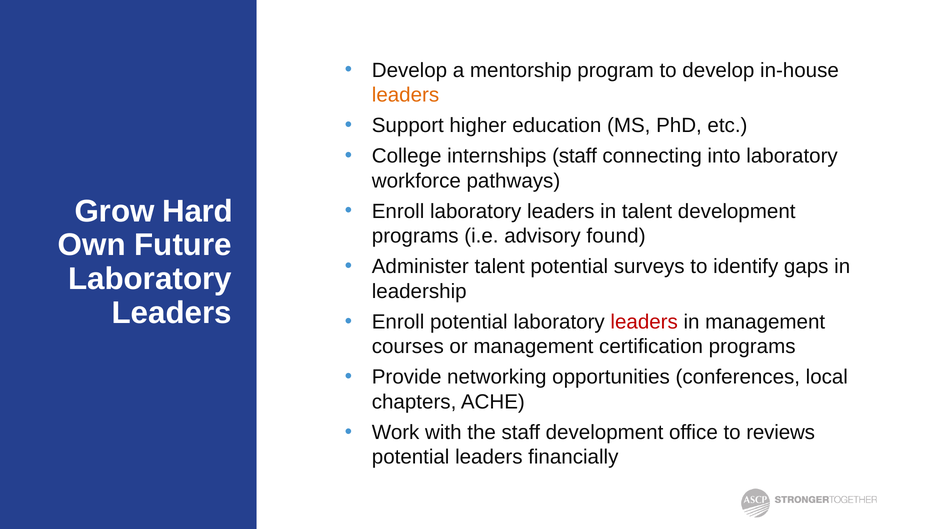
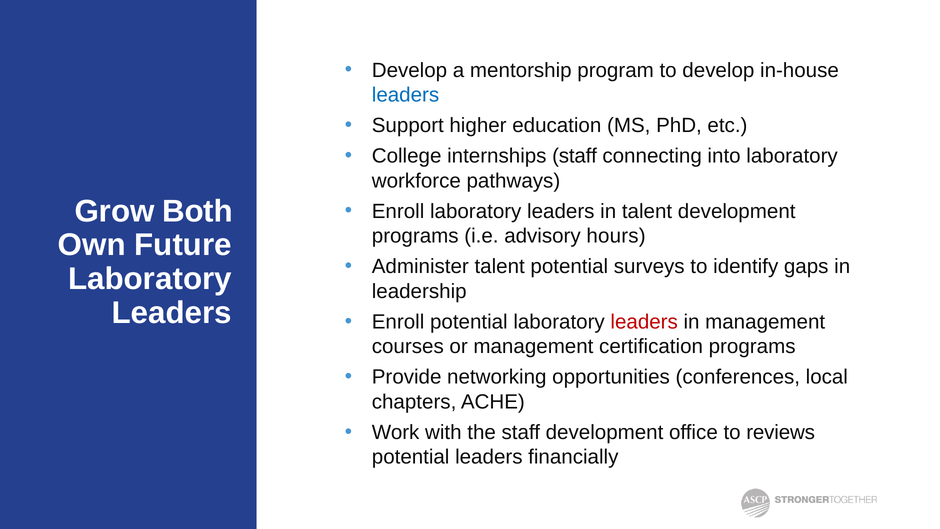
leaders at (406, 95) colour: orange -> blue
Hard: Hard -> Both
found: found -> hours
